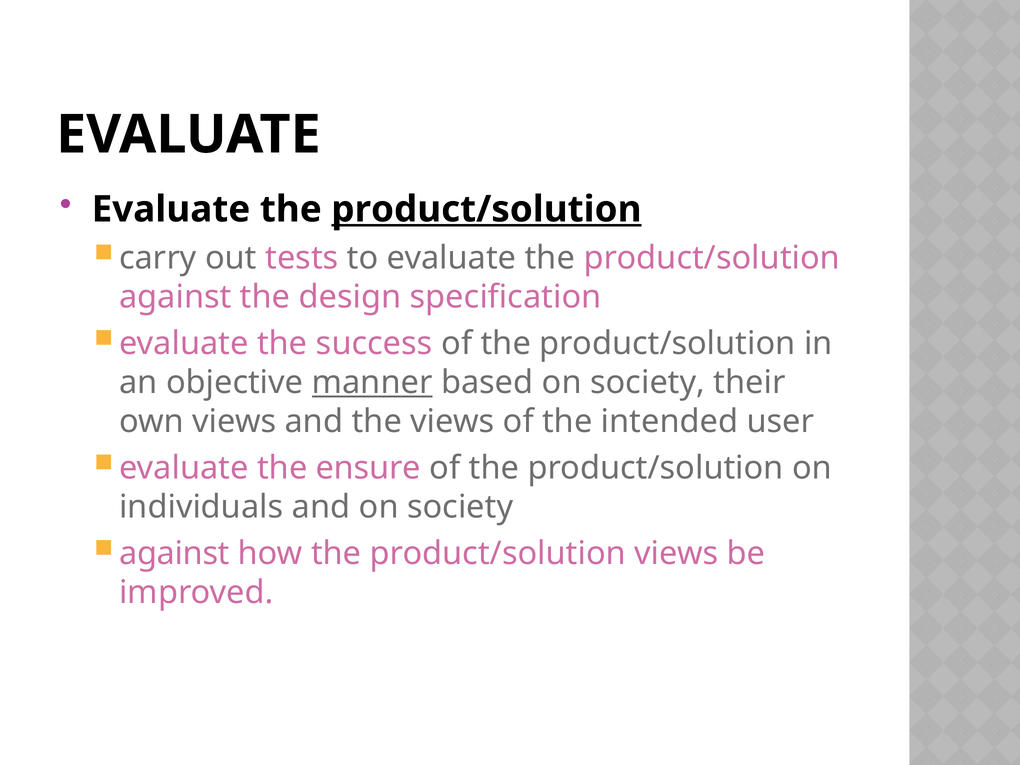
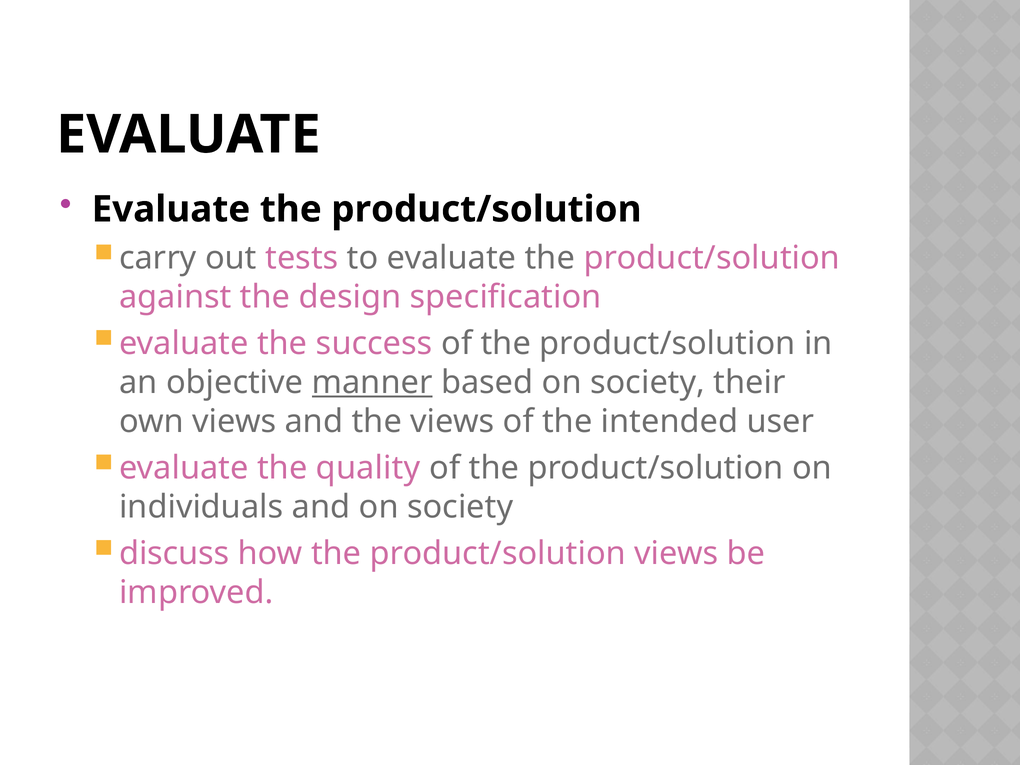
product/solution at (486, 209) underline: present -> none
ensure: ensure -> quality
against at (174, 553): against -> discuss
